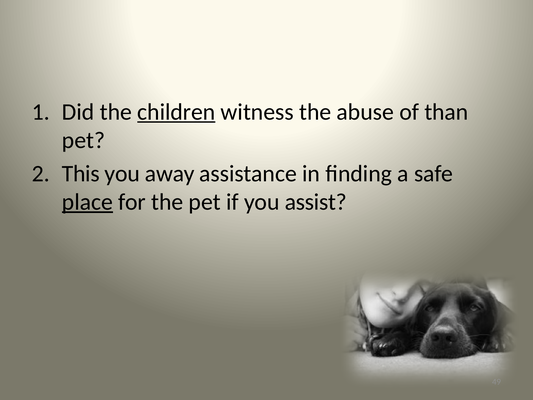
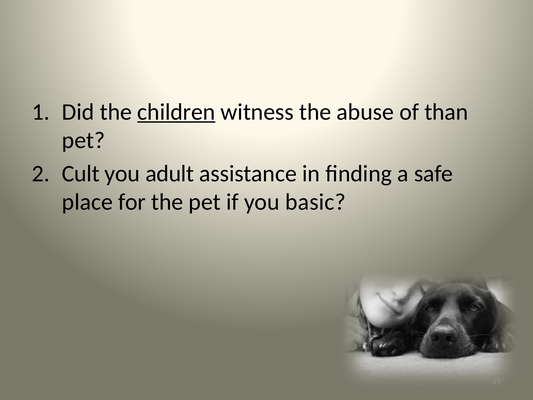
This: This -> Cult
away: away -> adult
place underline: present -> none
assist: assist -> basic
